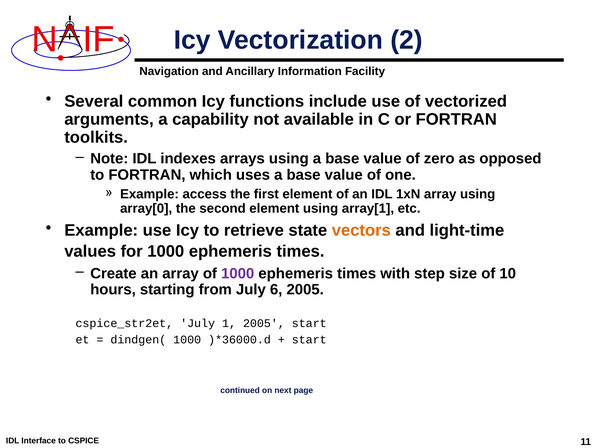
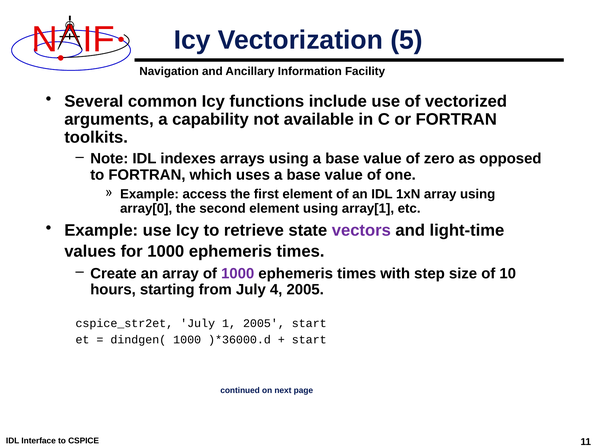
2: 2 -> 5
vectors colour: orange -> purple
6: 6 -> 4
